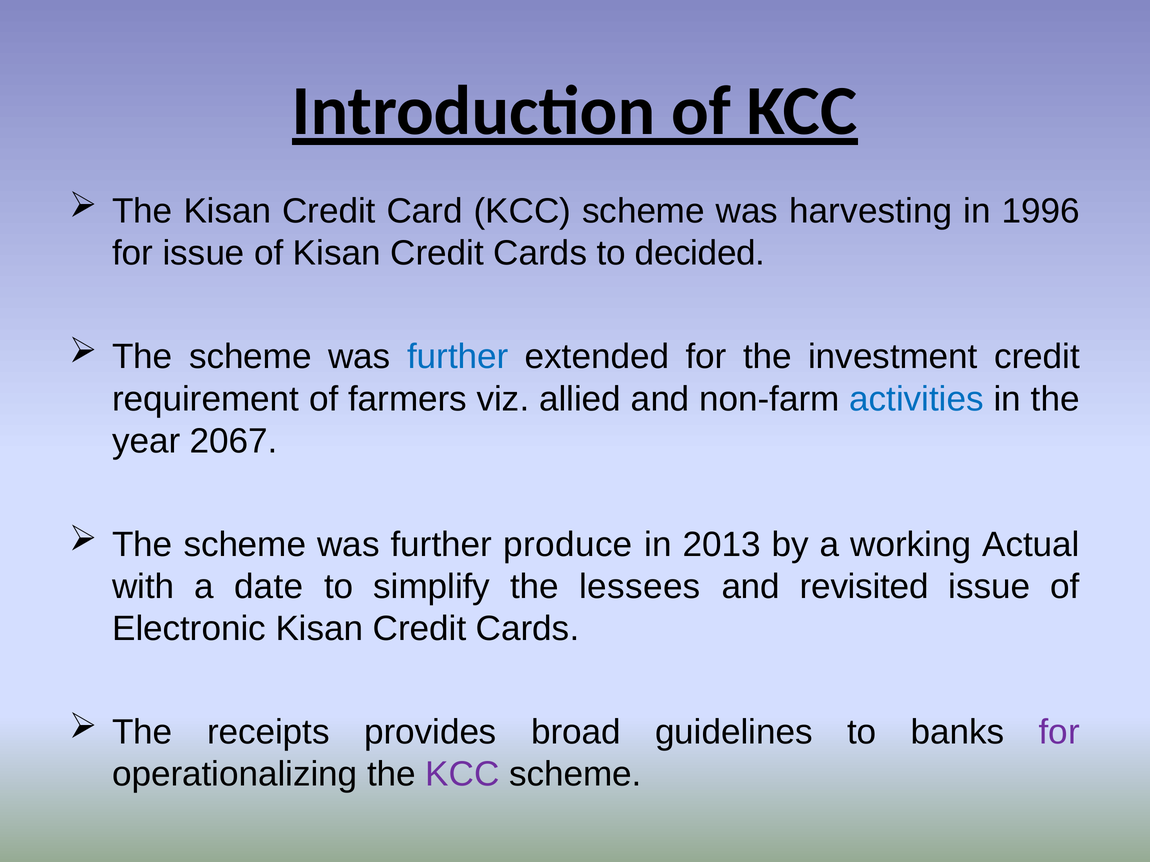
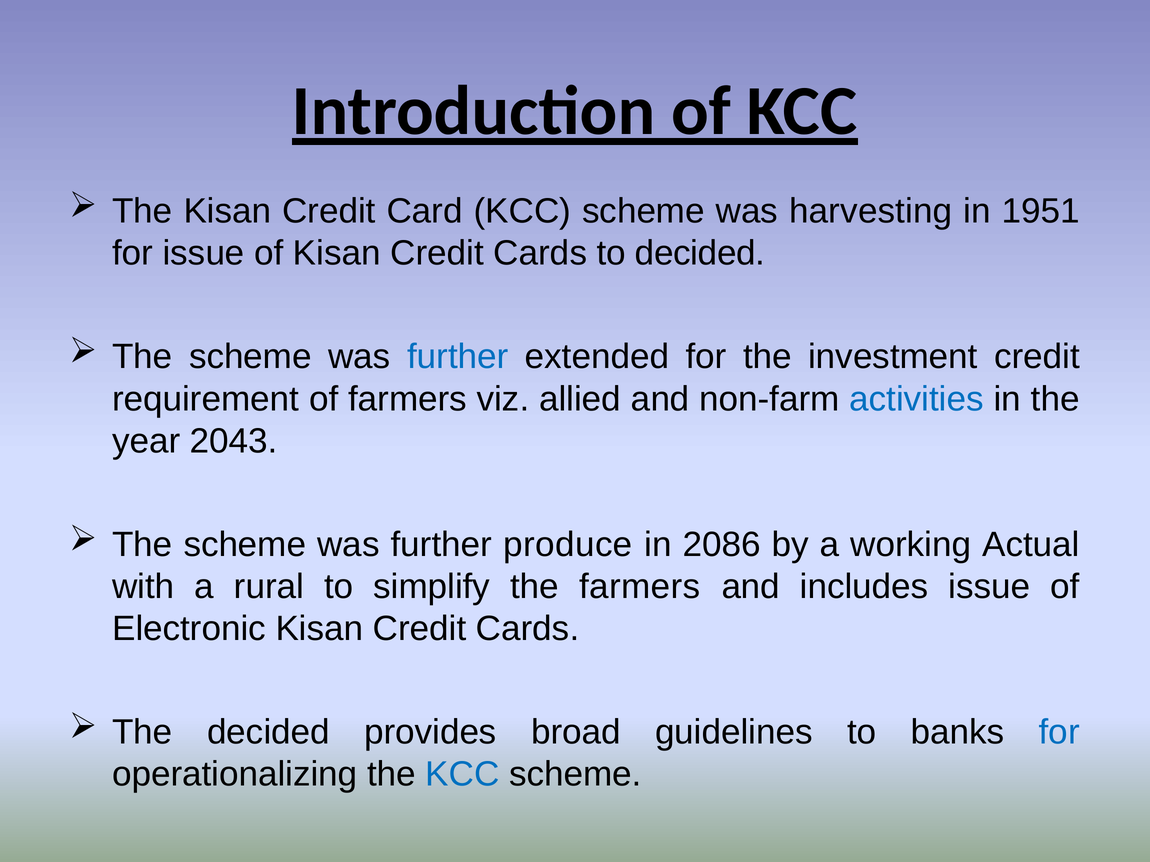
1996: 1996 -> 1951
2067: 2067 -> 2043
2013: 2013 -> 2086
date: date -> rural
the lessees: lessees -> farmers
revisited: revisited -> includes
The receipts: receipts -> decided
for at (1059, 733) colour: purple -> blue
KCC at (462, 775) colour: purple -> blue
